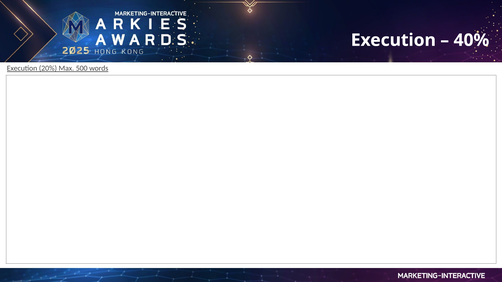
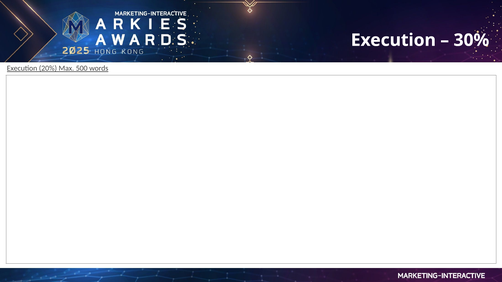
40%: 40% -> 30%
